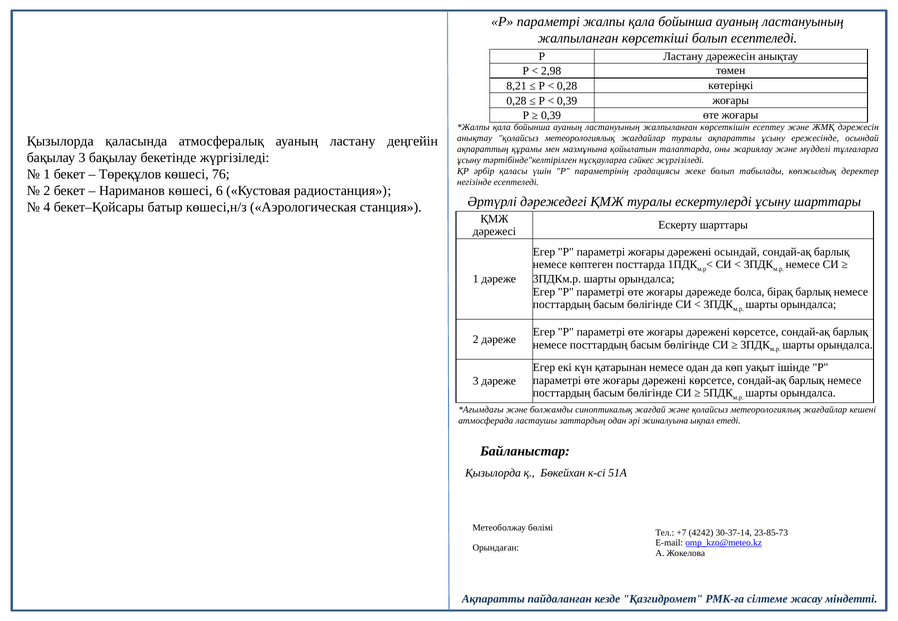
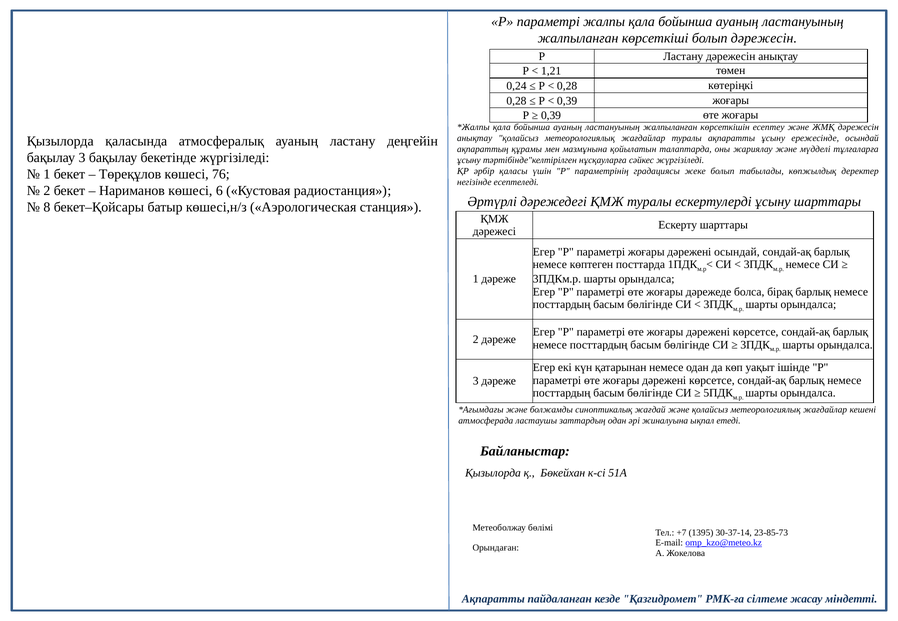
болып есептеледі: есептеледі -> дәрежесін
2,98: 2,98 -> 1,21
8,21: 8,21 -> 0,24
4: 4 -> 8
4242: 4242 -> 1395
